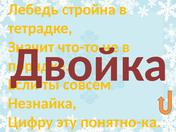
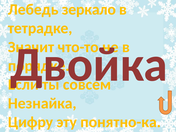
стройна: стройна -> зеркало
